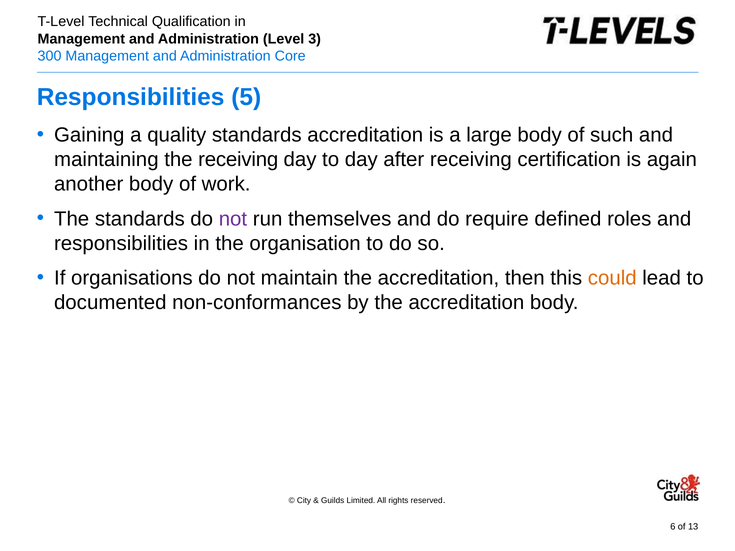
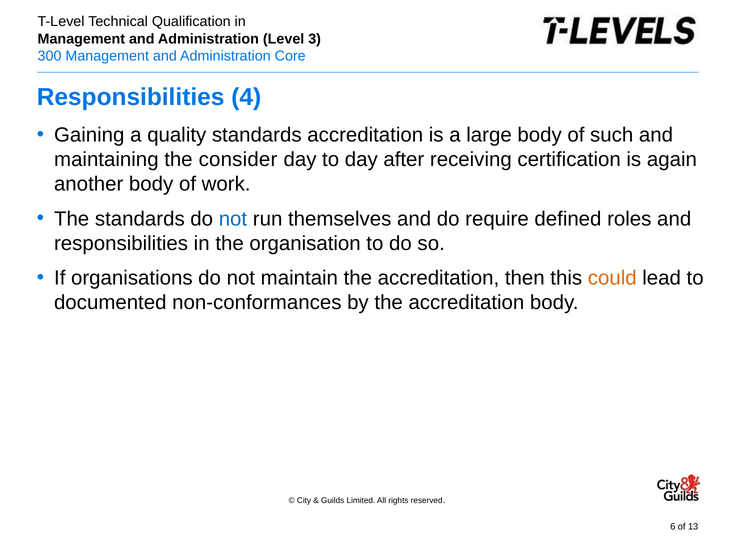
5: 5 -> 4
the receiving: receiving -> consider
not at (233, 219) colour: purple -> blue
